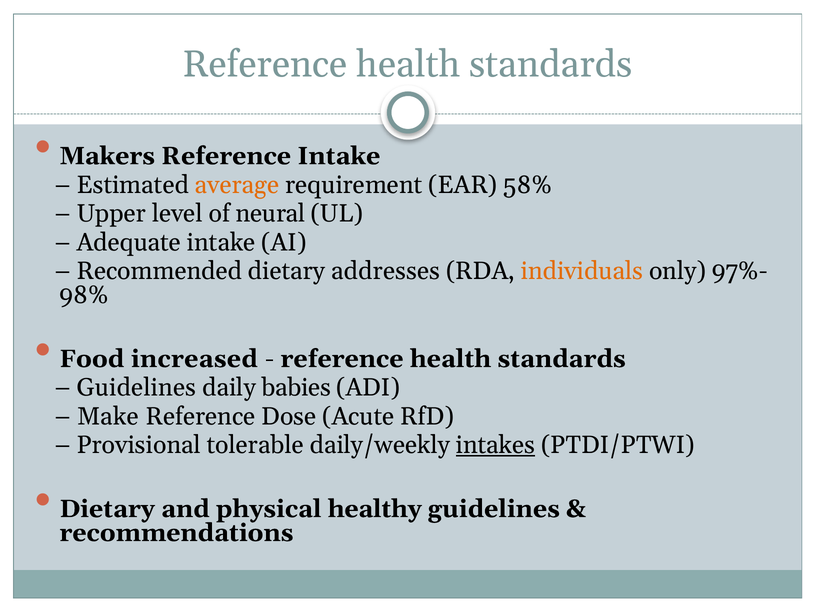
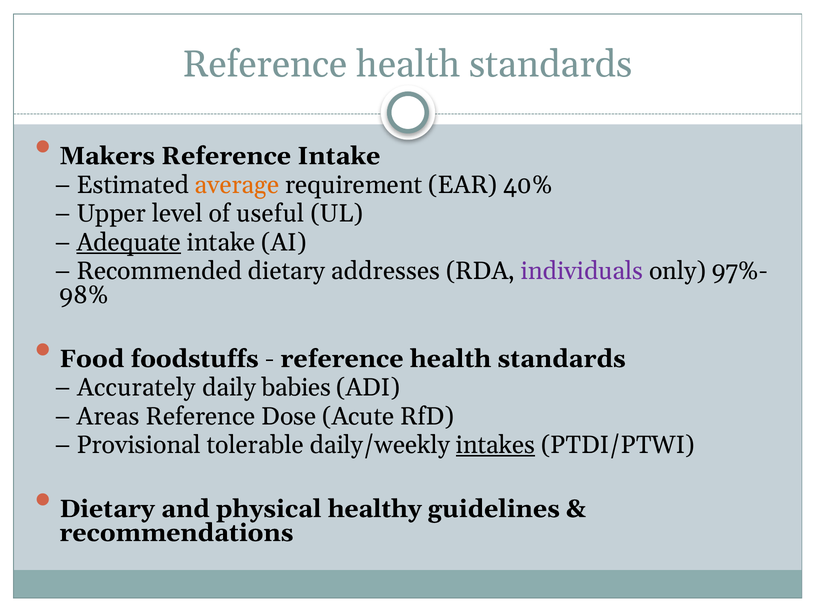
58%: 58% -> 40%
neural: neural -> useful
Adequate underline: none -> present
individuals colour: orange -> purple
increased: increased -> foodstuffs
Guidelines at (136, 388): Guidelines -> Accurately
Make: Make -> Areas
